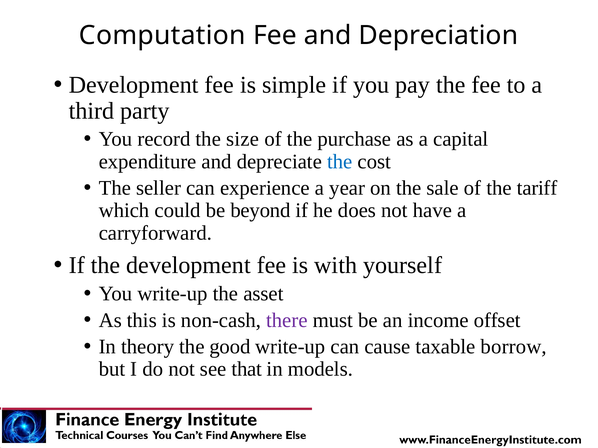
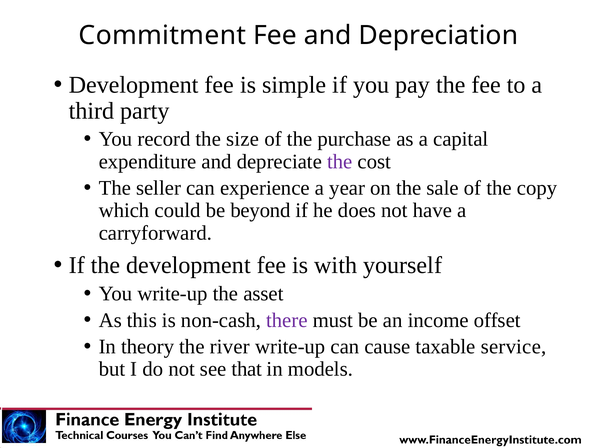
Computation: Computation -> Commitment
the at (340, 162) colour: blue -> purple
tariff: tariff -> copy
good: good -> river
borrow: borrow -> service
